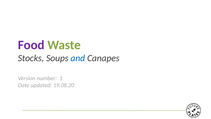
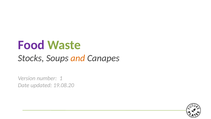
and colour: blue -> orange
